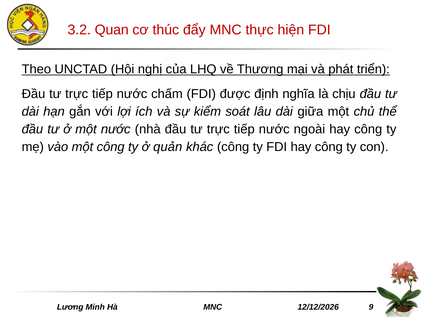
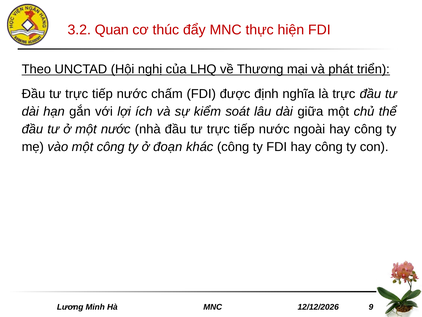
là chịu: chịu -> trực
quản: quản -> đoạn
